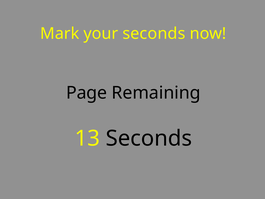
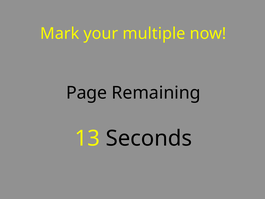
your seconds: seconds -> multiple
